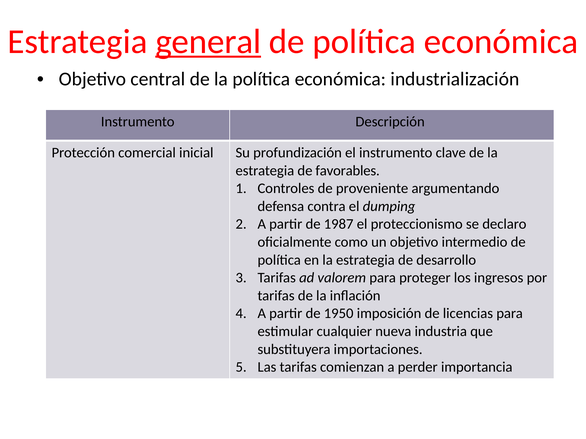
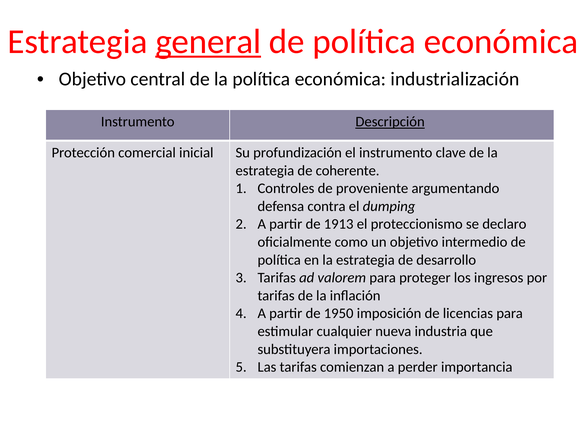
Descripción underline: none -> present
favorables: favorables -> coherente
1987: 1987 -> 1913
